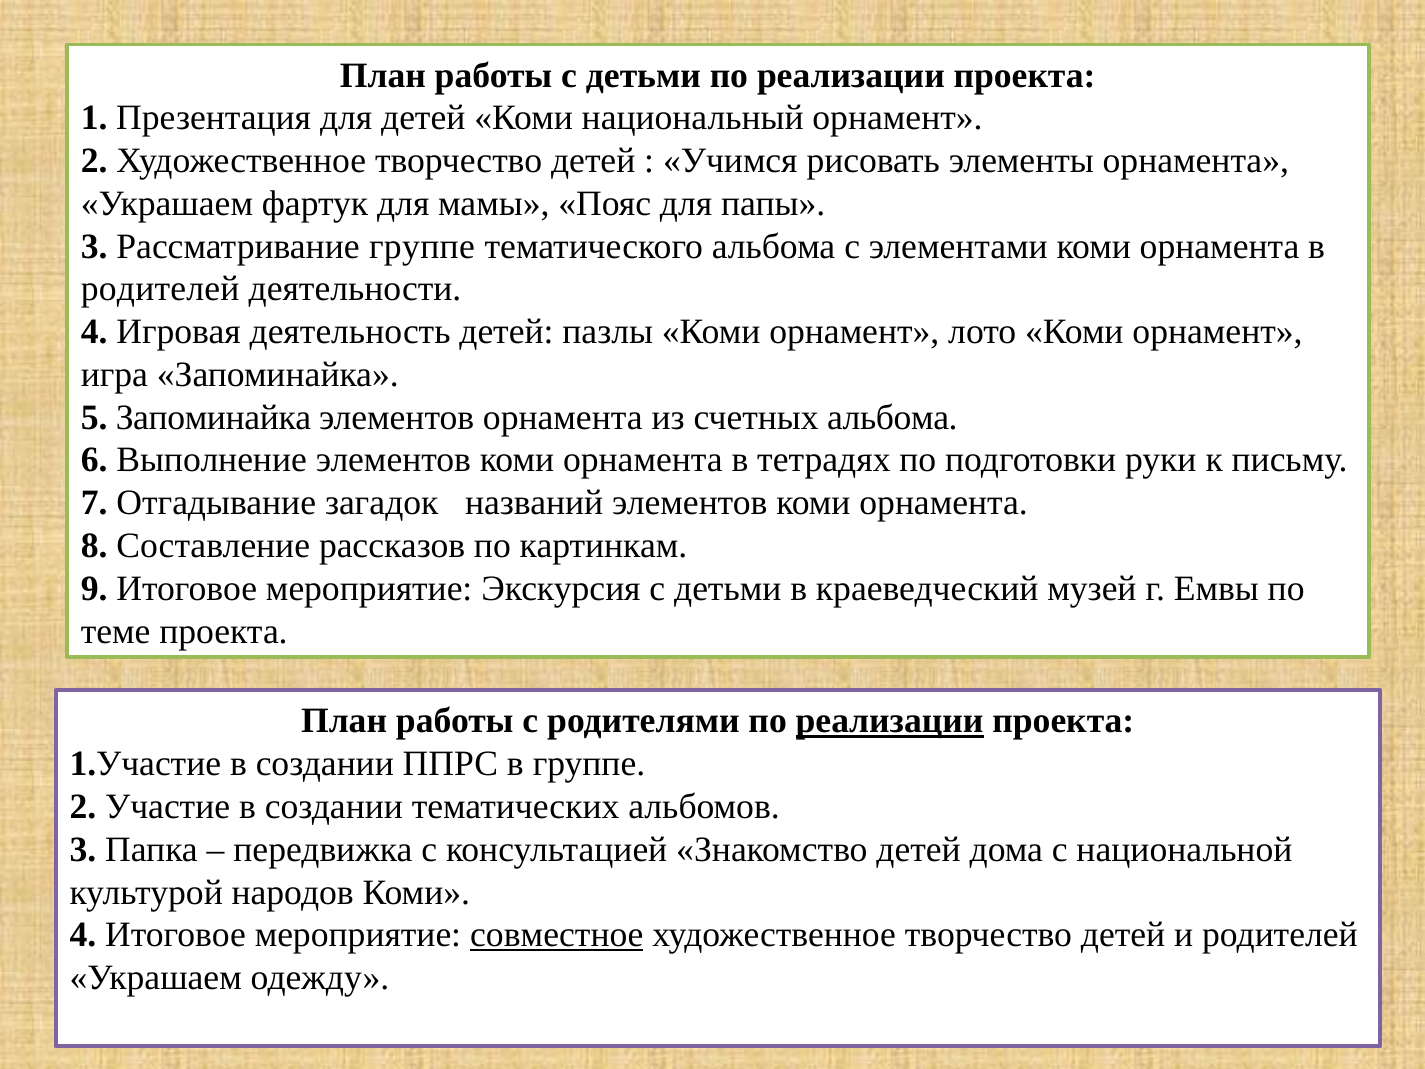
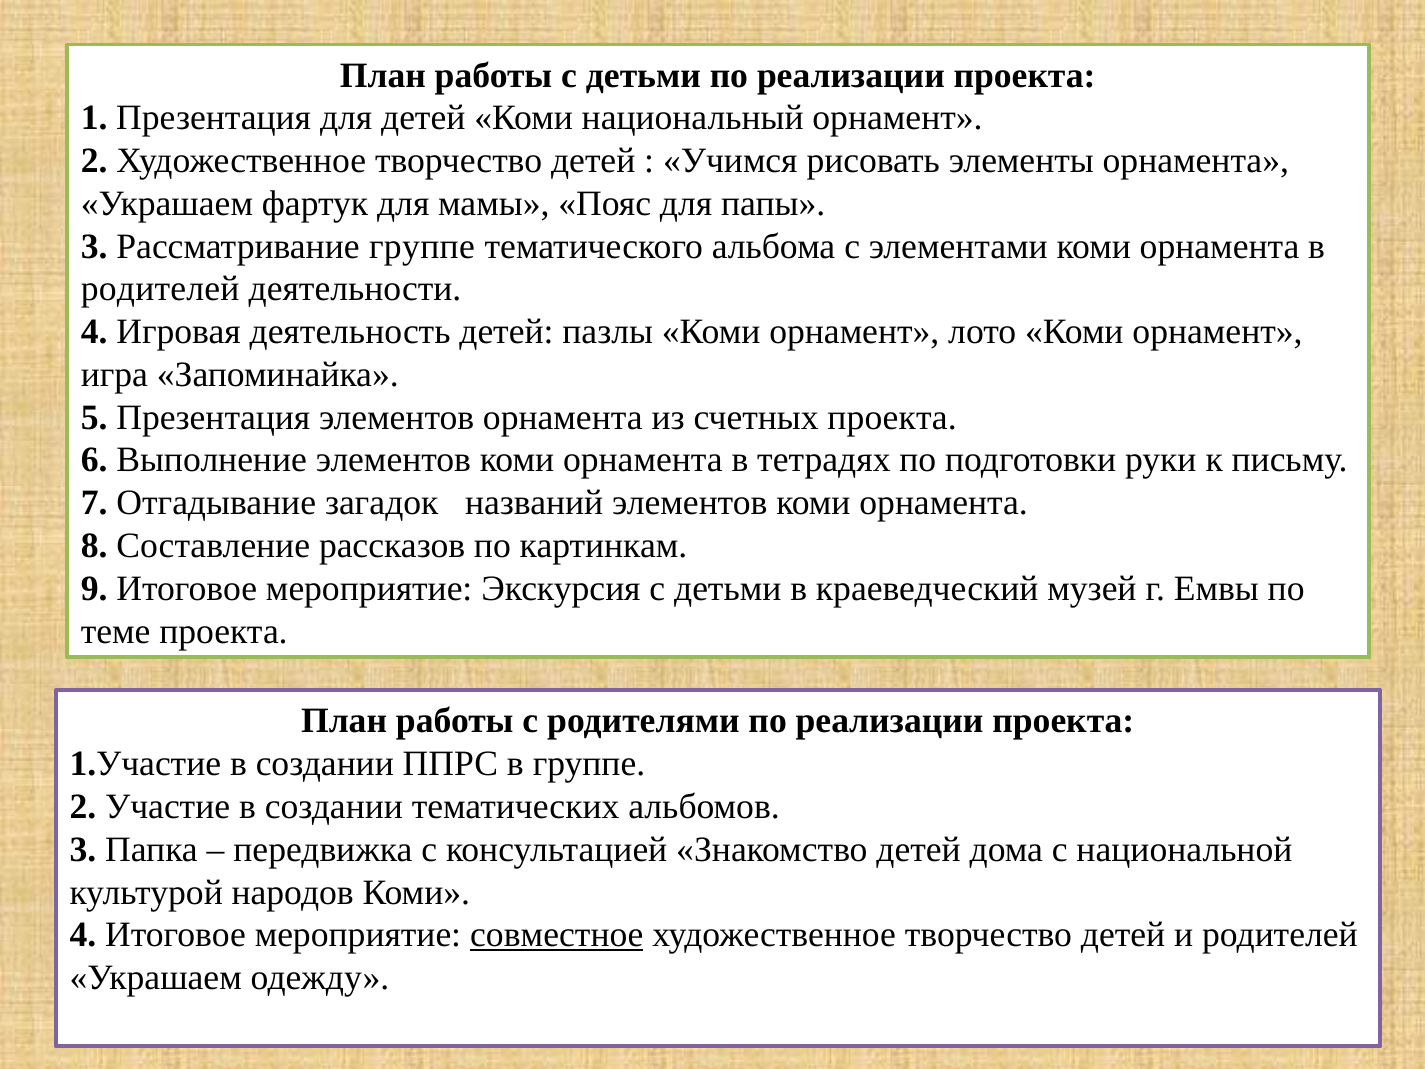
5 Запоминайка: Запоминайка -> Презентация
счетных альбома: альбома -> проекта
реализации at (890, 721) underline: present -> none
